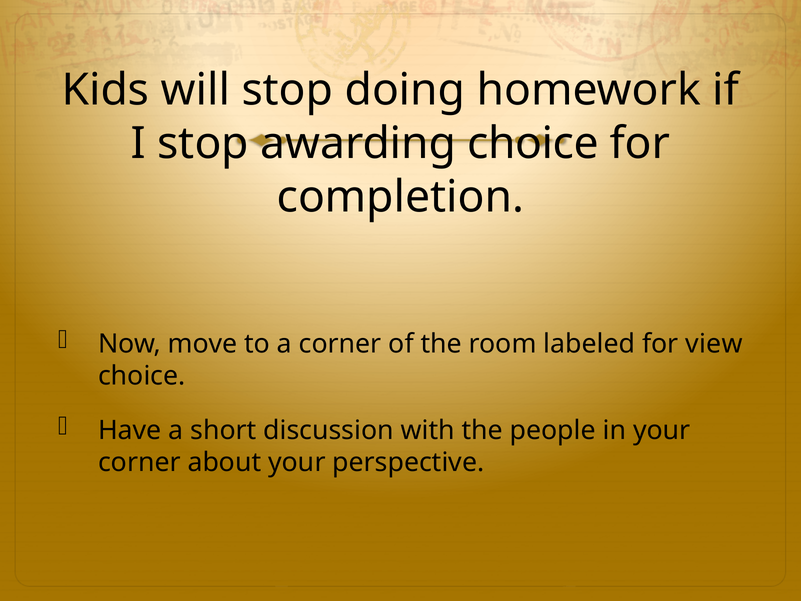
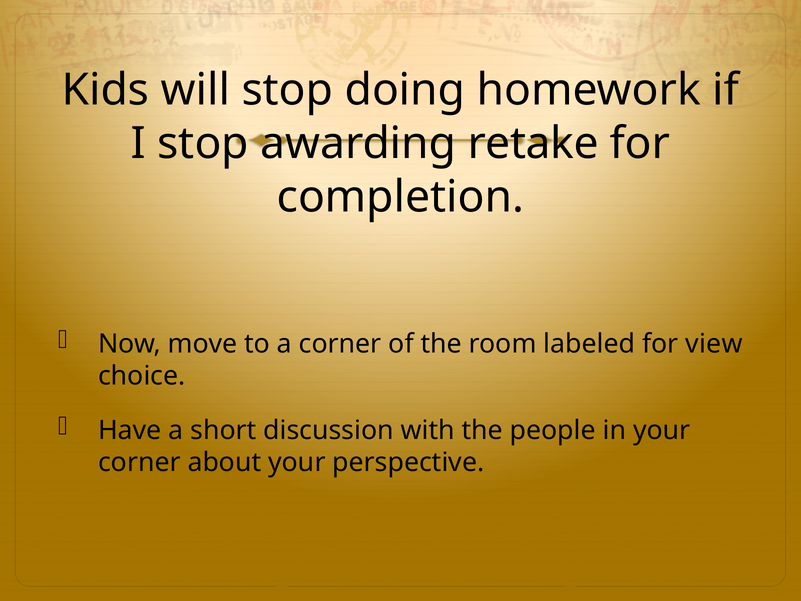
awarding choice: choice -> retake
